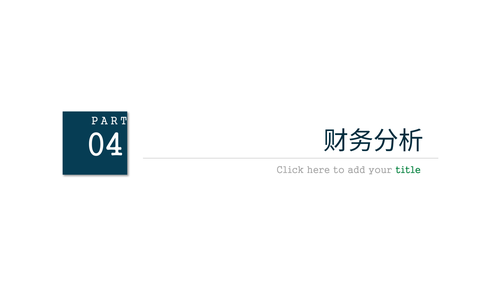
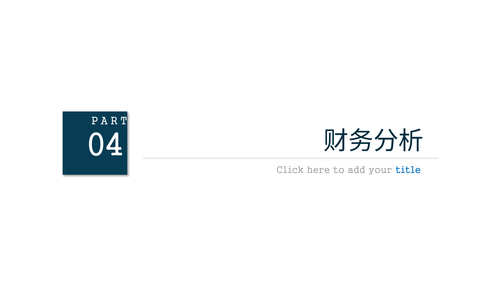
title colour: green -> blue
